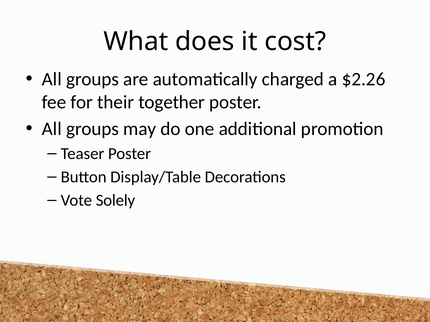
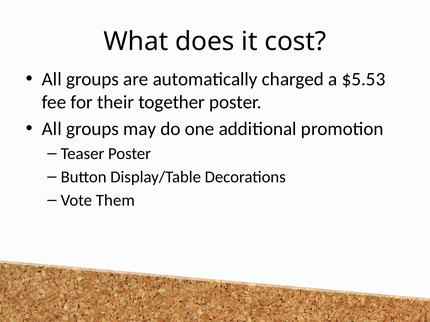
$2.26: $2.26 -> $5.53
Solely: Solely -> Them
